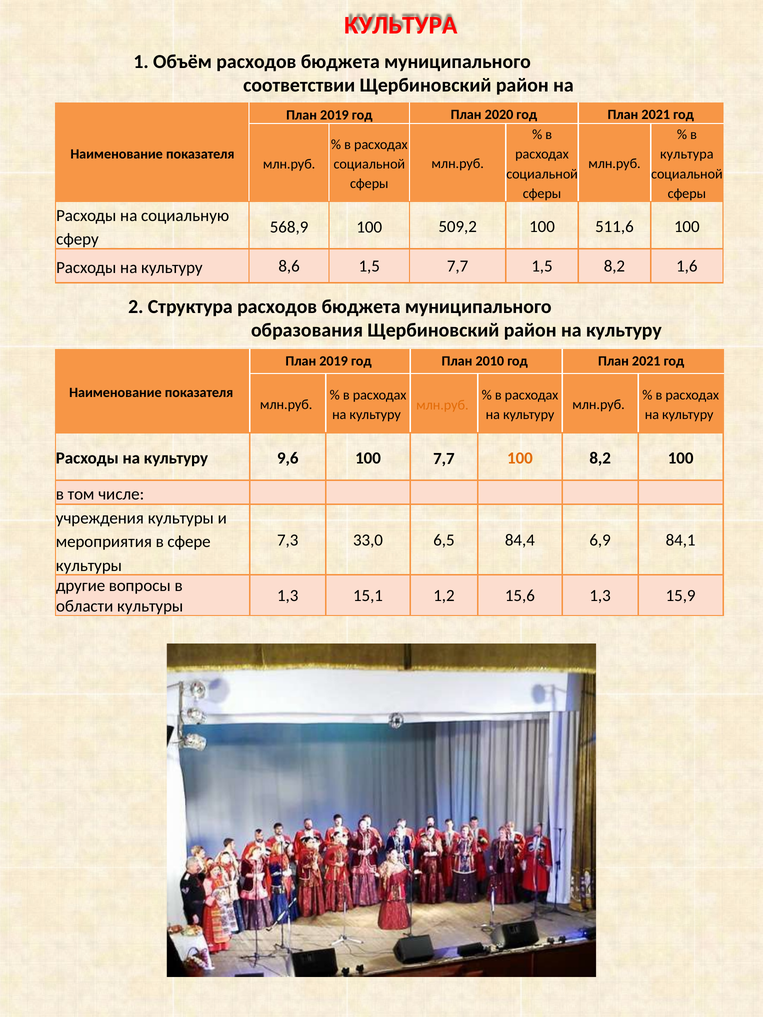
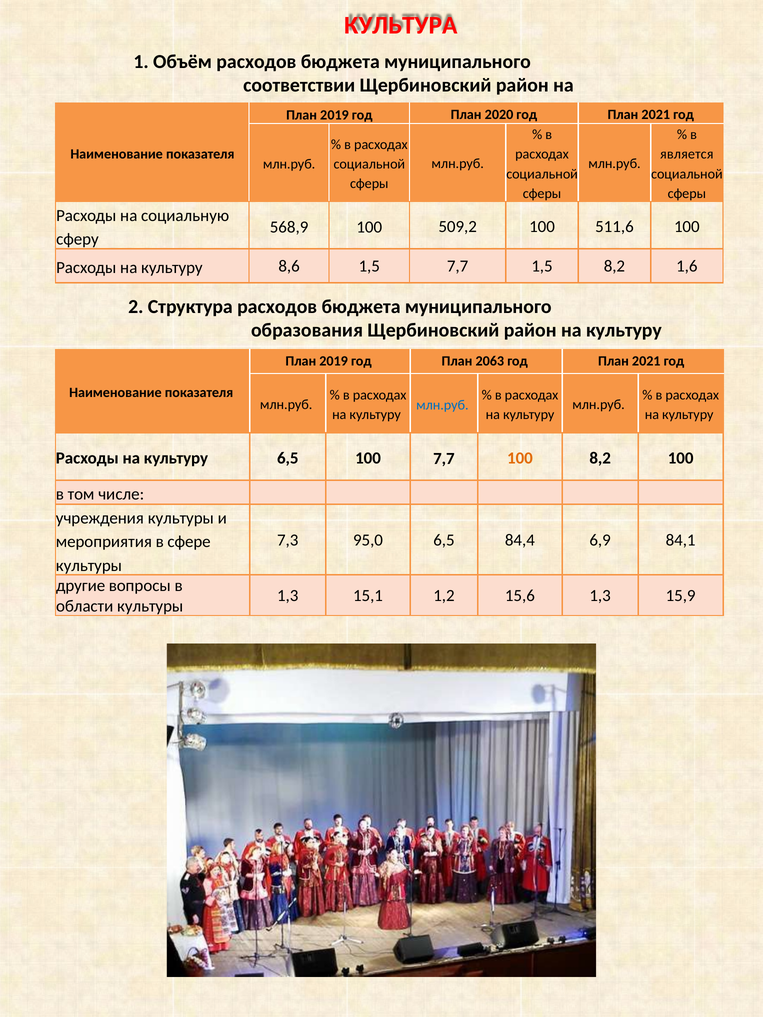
культура at (687, 154): культура -> является
2010: 2010 -> 2063
млн.руб at (442, 405) colour: orange -> blue
культуру 9,6: 9,6 -> 6,5
33,0: 33,0 -> 95,0
